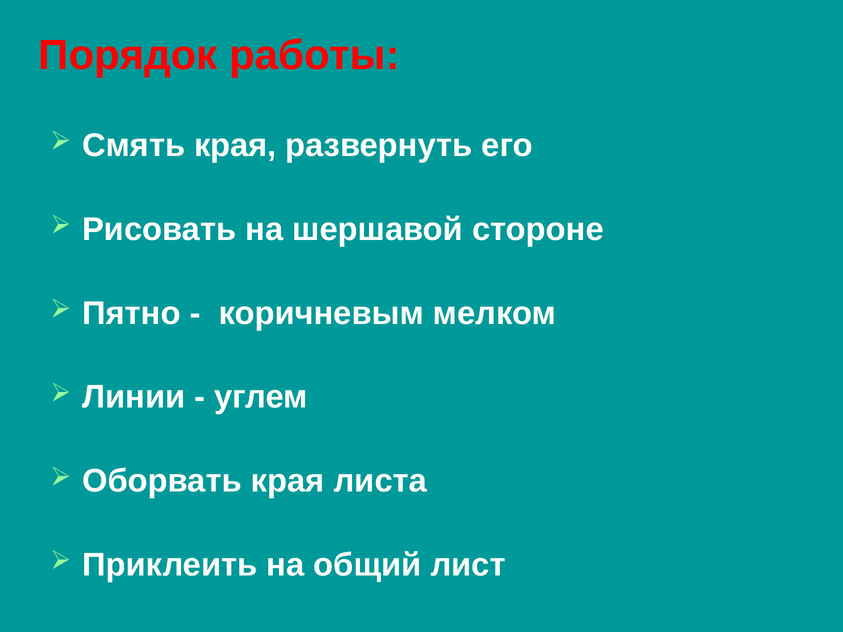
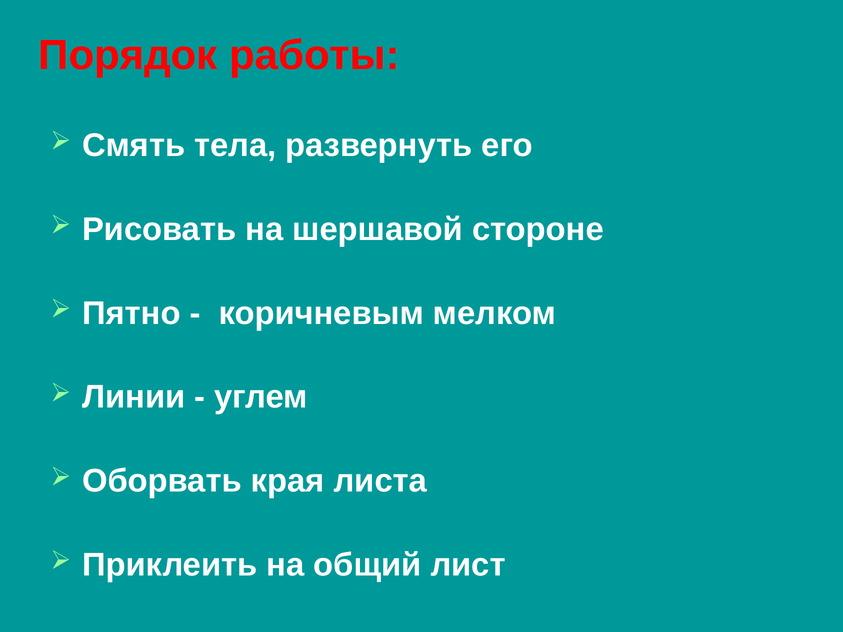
Смять края: края -> тела
